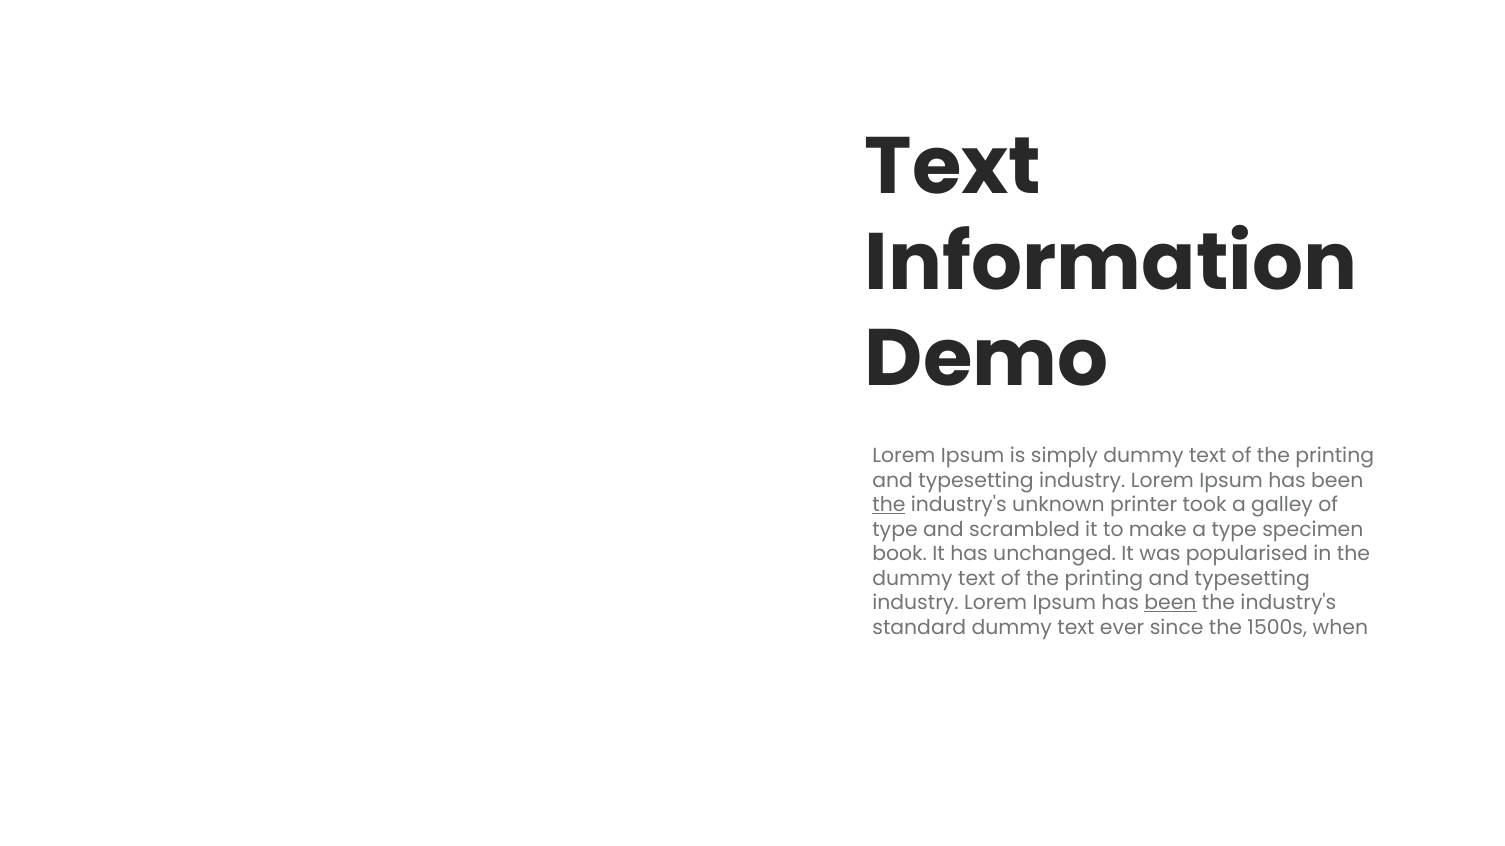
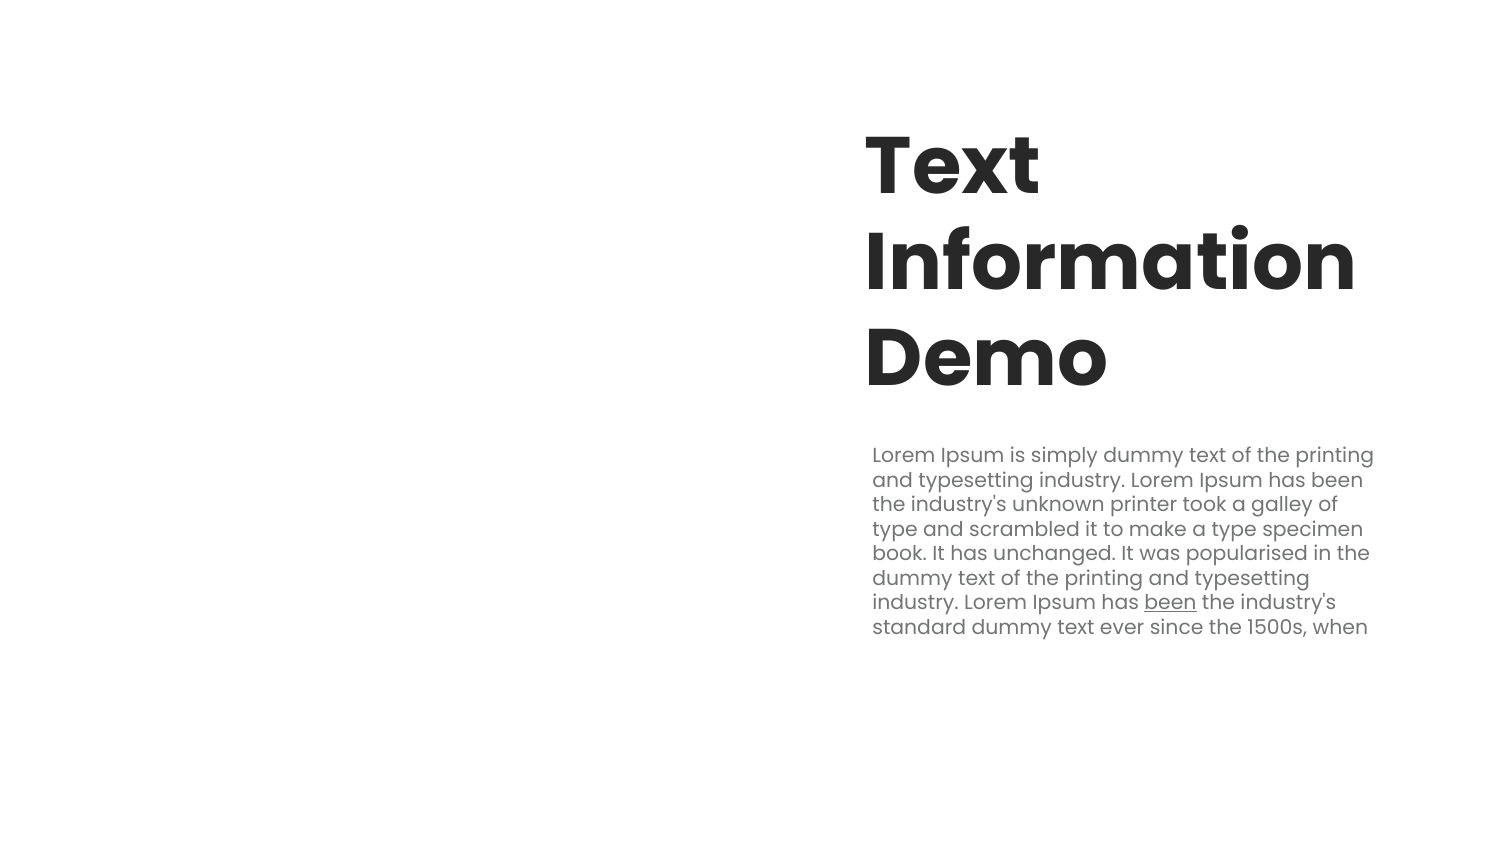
the at (889, 505) underline: present -> none
